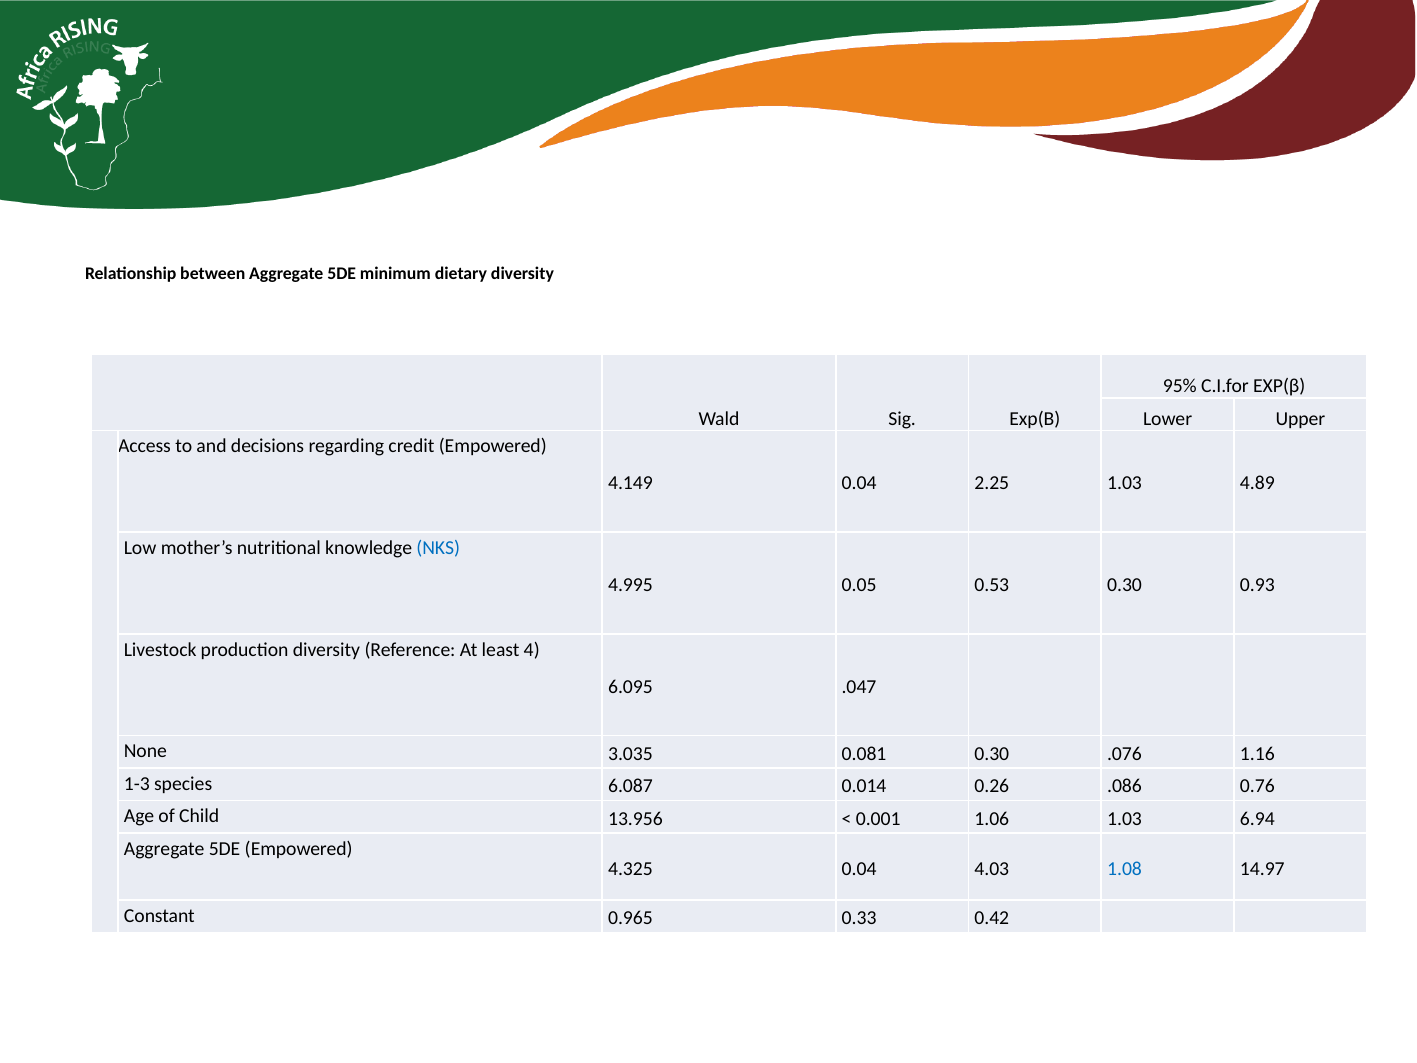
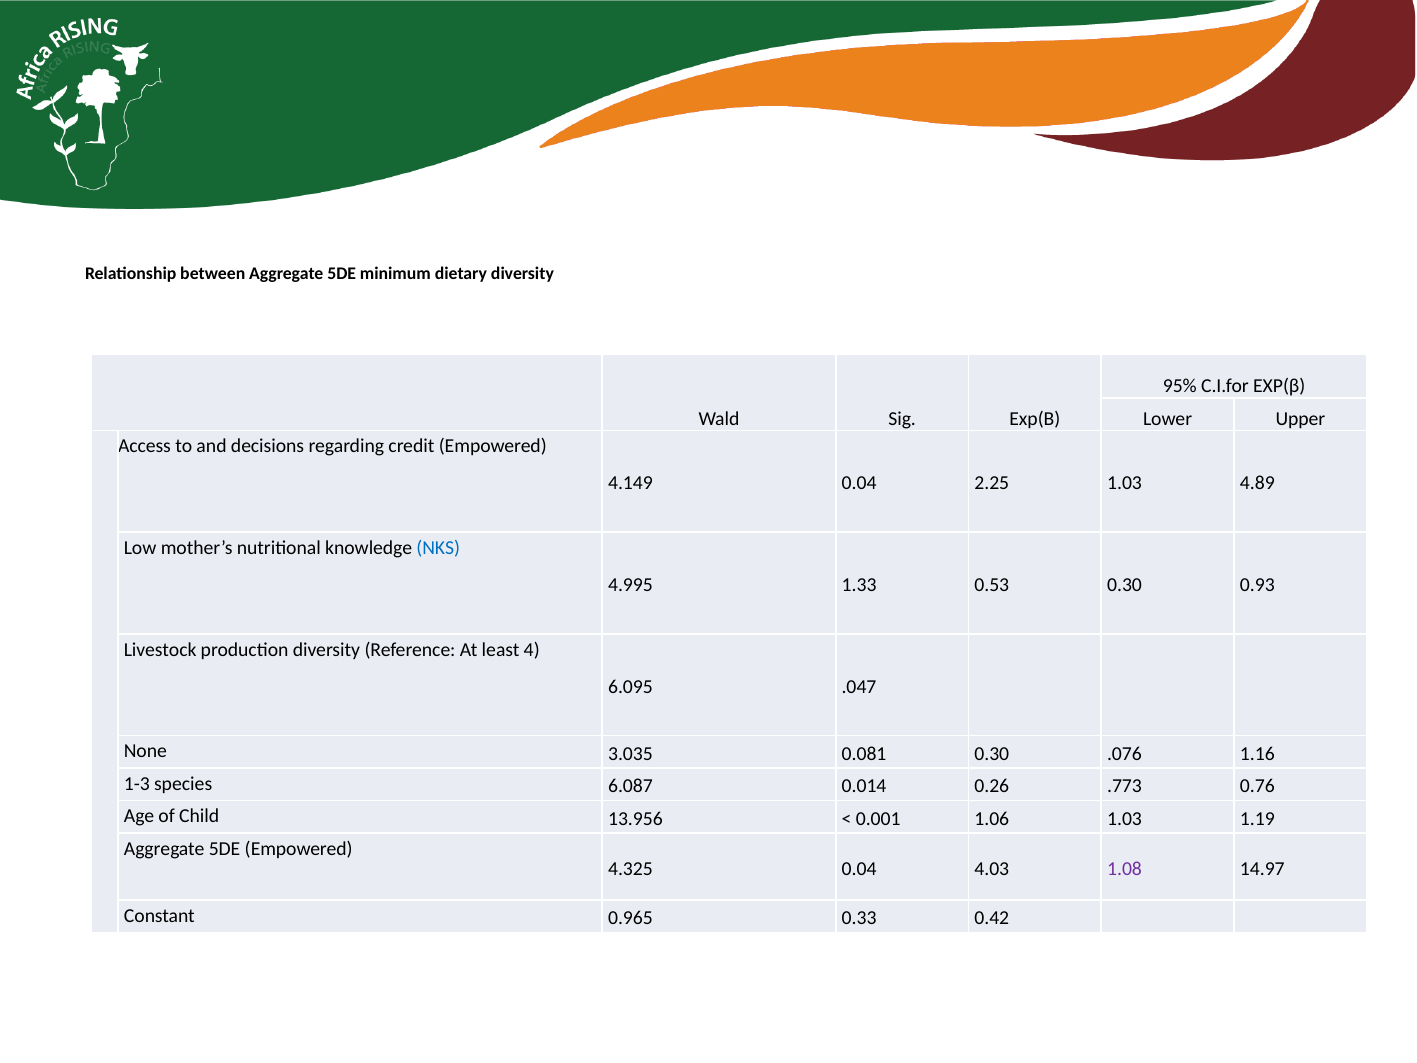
0.05: 0.05 -> 1.33
.086: .086 -> .773
6.94: 6.94 -> 1.19
1.08 colour: blue -> purple
